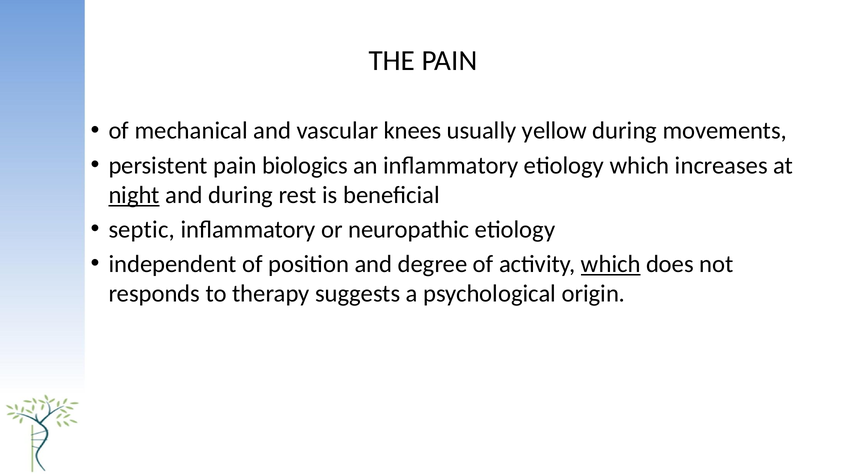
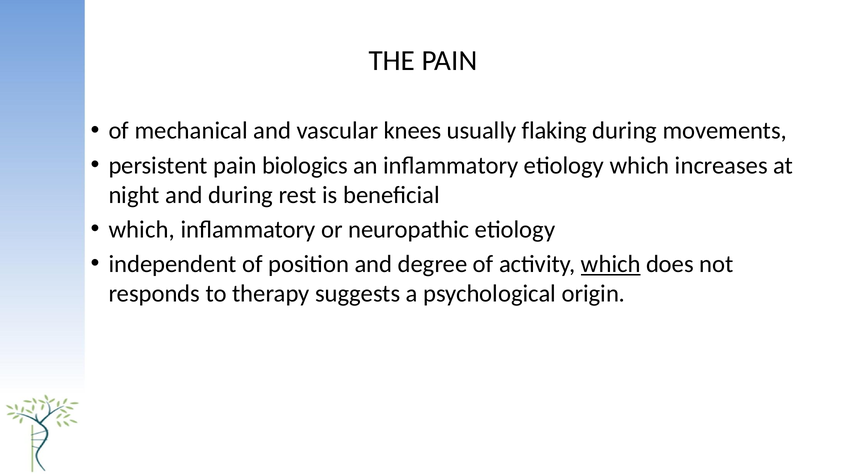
yellow: yellow -> flaking
night underline: present -> none
septic at (142, 230): septic -> which
